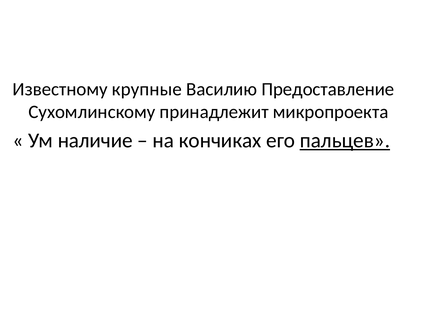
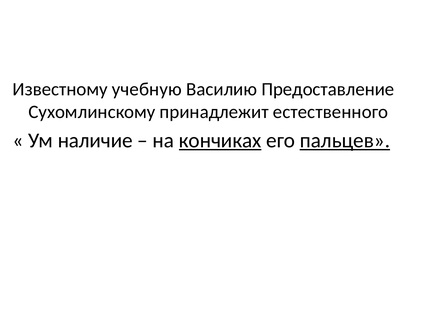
крупные: крупные -> учебную
микропроекта: микропроекта -> естественного
кончиках underline: none -> present
